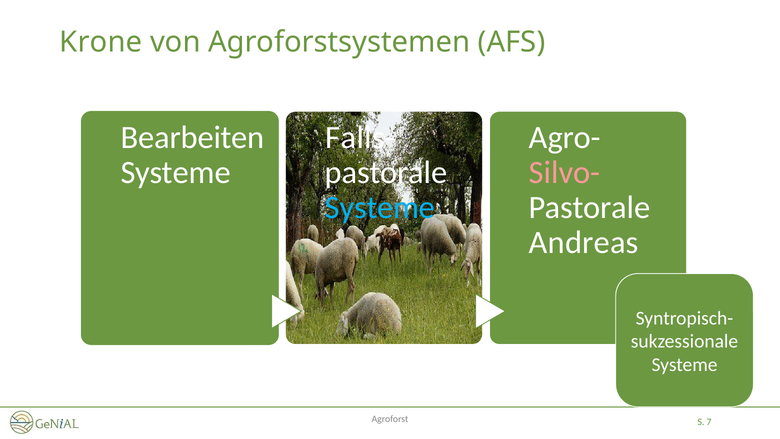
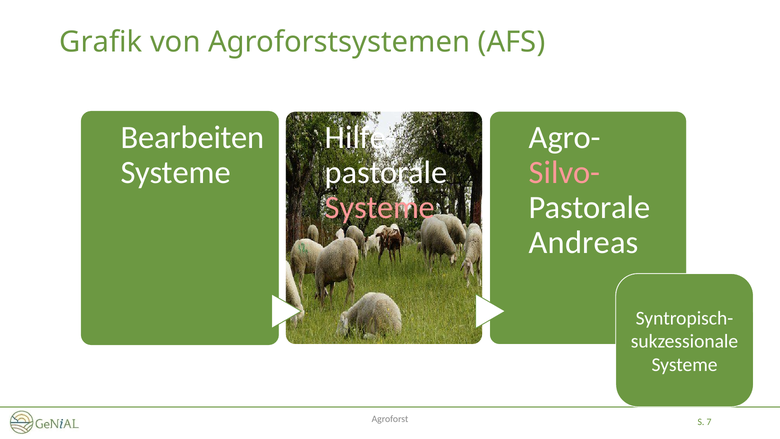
Krone: Krone -> Grafik
Falls-: Falls- -> Hilfe-
Systeme at (380, 207) colour: light blue -> pink
